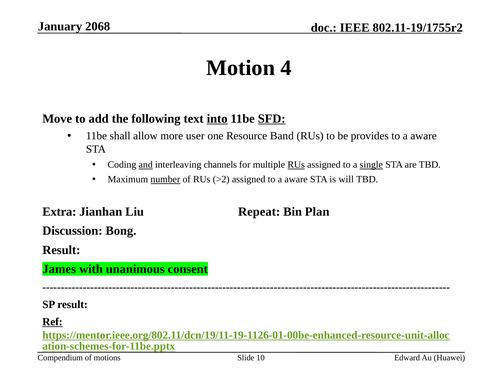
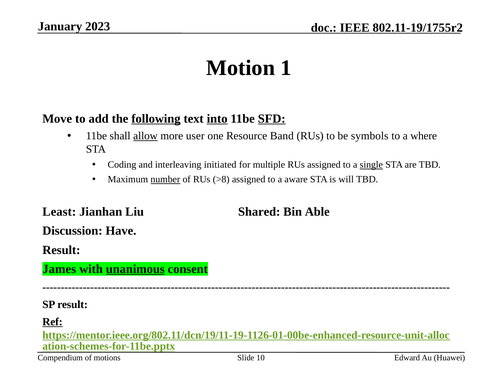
2068: 2068 -> 2023
4: 4 -> 1
following underline: none -> present
allow underline: none -> present
provides: provides -> symbols
aware at (424, 136): aware -> where
and underline: present -> none
channels: channels -> initiated
RUs at (296, 165) underline: present -> none
>2: >2 -> >8
Extra: Extra -> Least
Repeat: Repeat -> Shared
Plan: Plan -> Able
Bong: Bong -> Have
unanimous underline: none -> present
